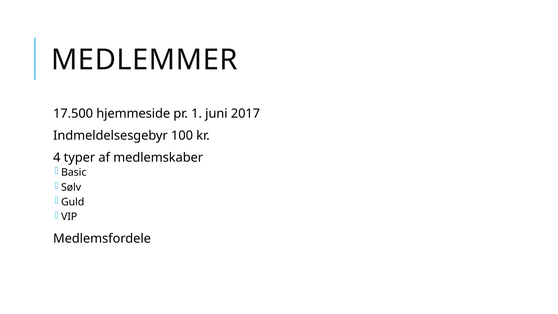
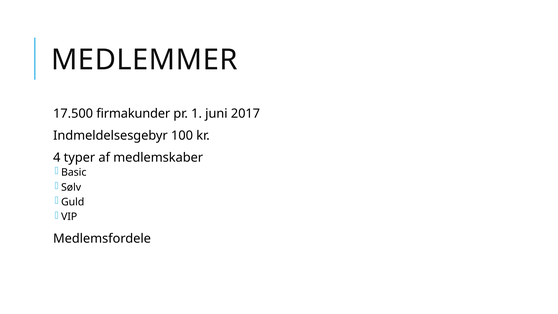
hjemmeside: hjemmeside -> firmakunder
